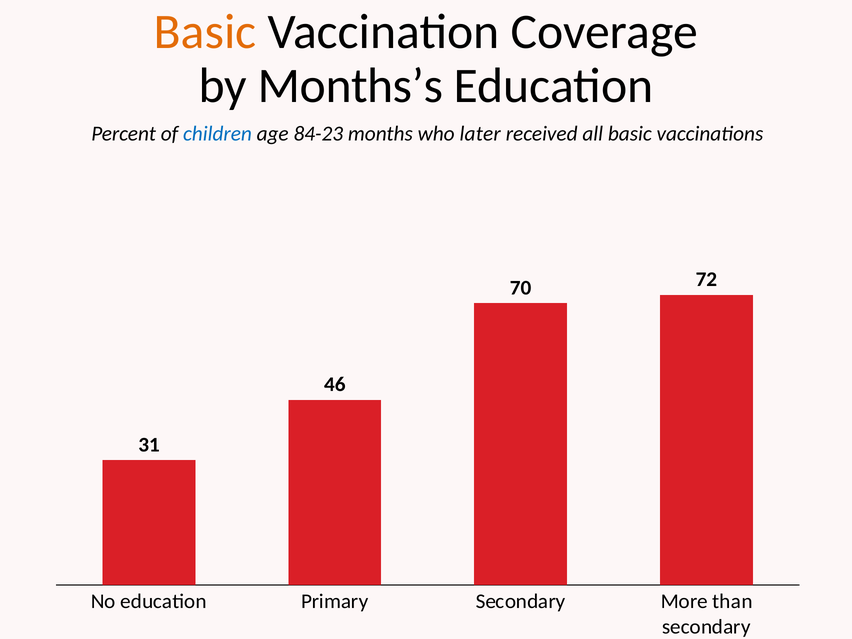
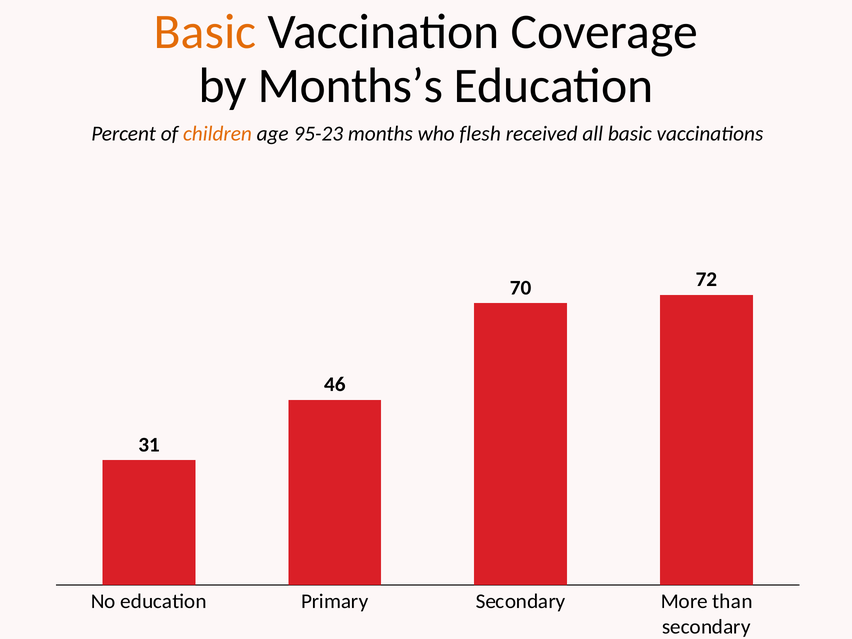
children colour: blue -> orange
84-23: 84-23 -> 95-23
later: later -> flesh
